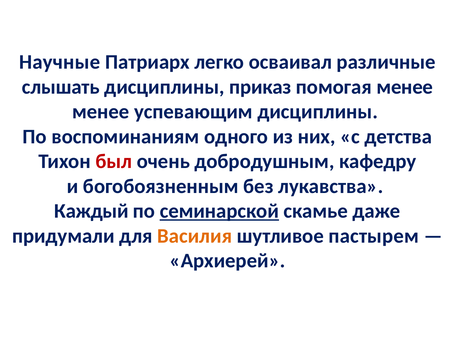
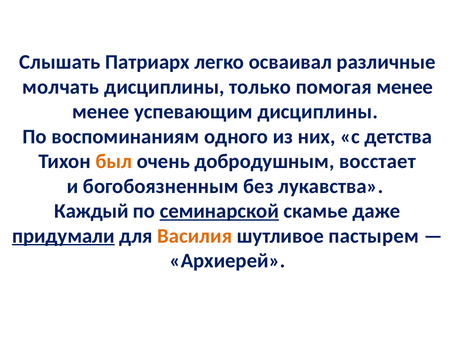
Научные: Научные -> Слышать
слышать: слышать -> молчать
приказ: приказ -> только
был colour: red -> orange
кафедру: кафедру -> восстает
придумали underline: none -> present
